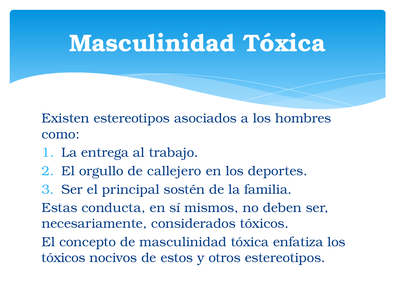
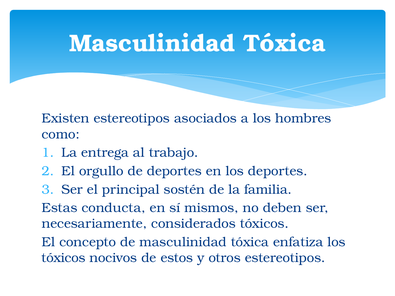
de callejero: callejero -> deportes
